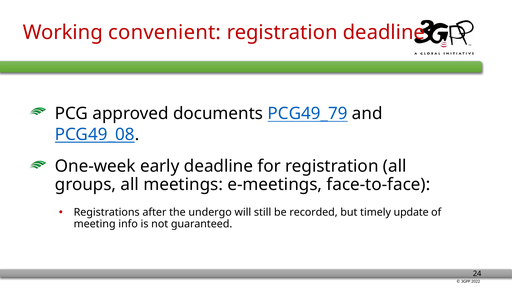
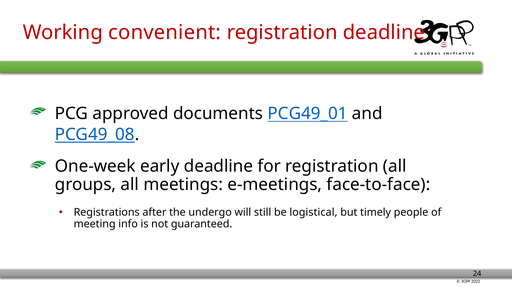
PCG49_79: PCG49_79 -> PCG49_01
recorded: recorded -> logistical
update: update -> people
